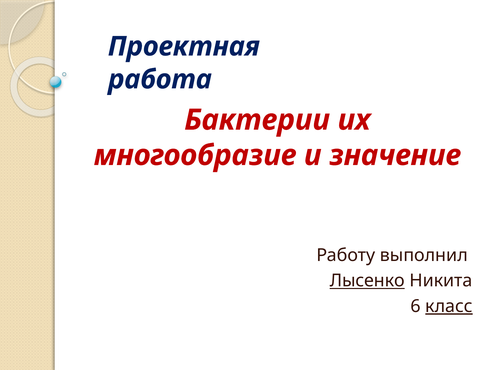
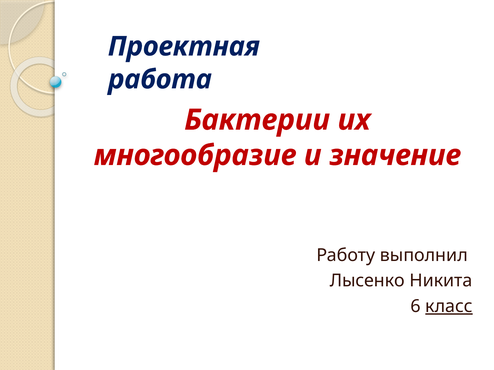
Лысенко underline: present -> none
